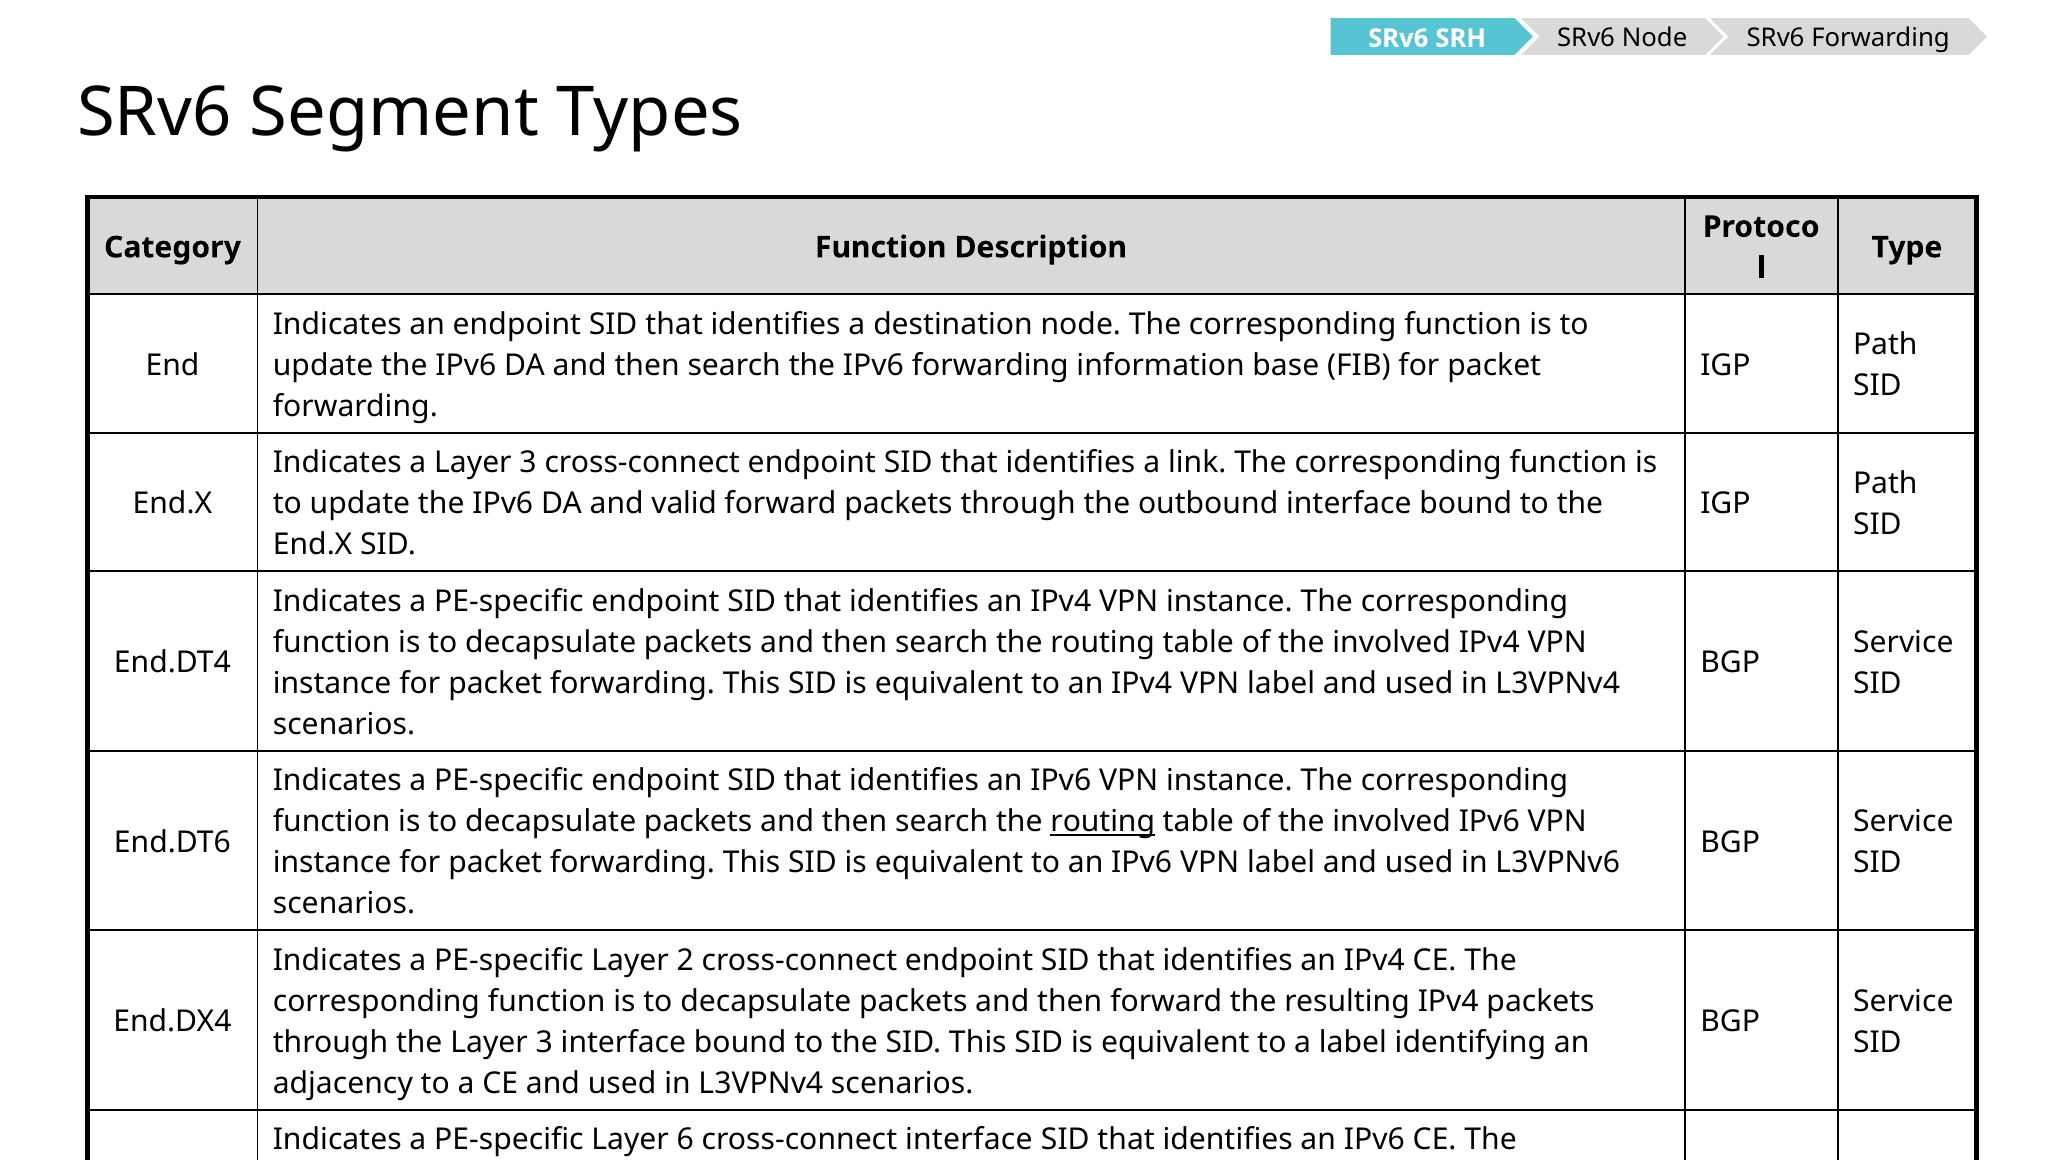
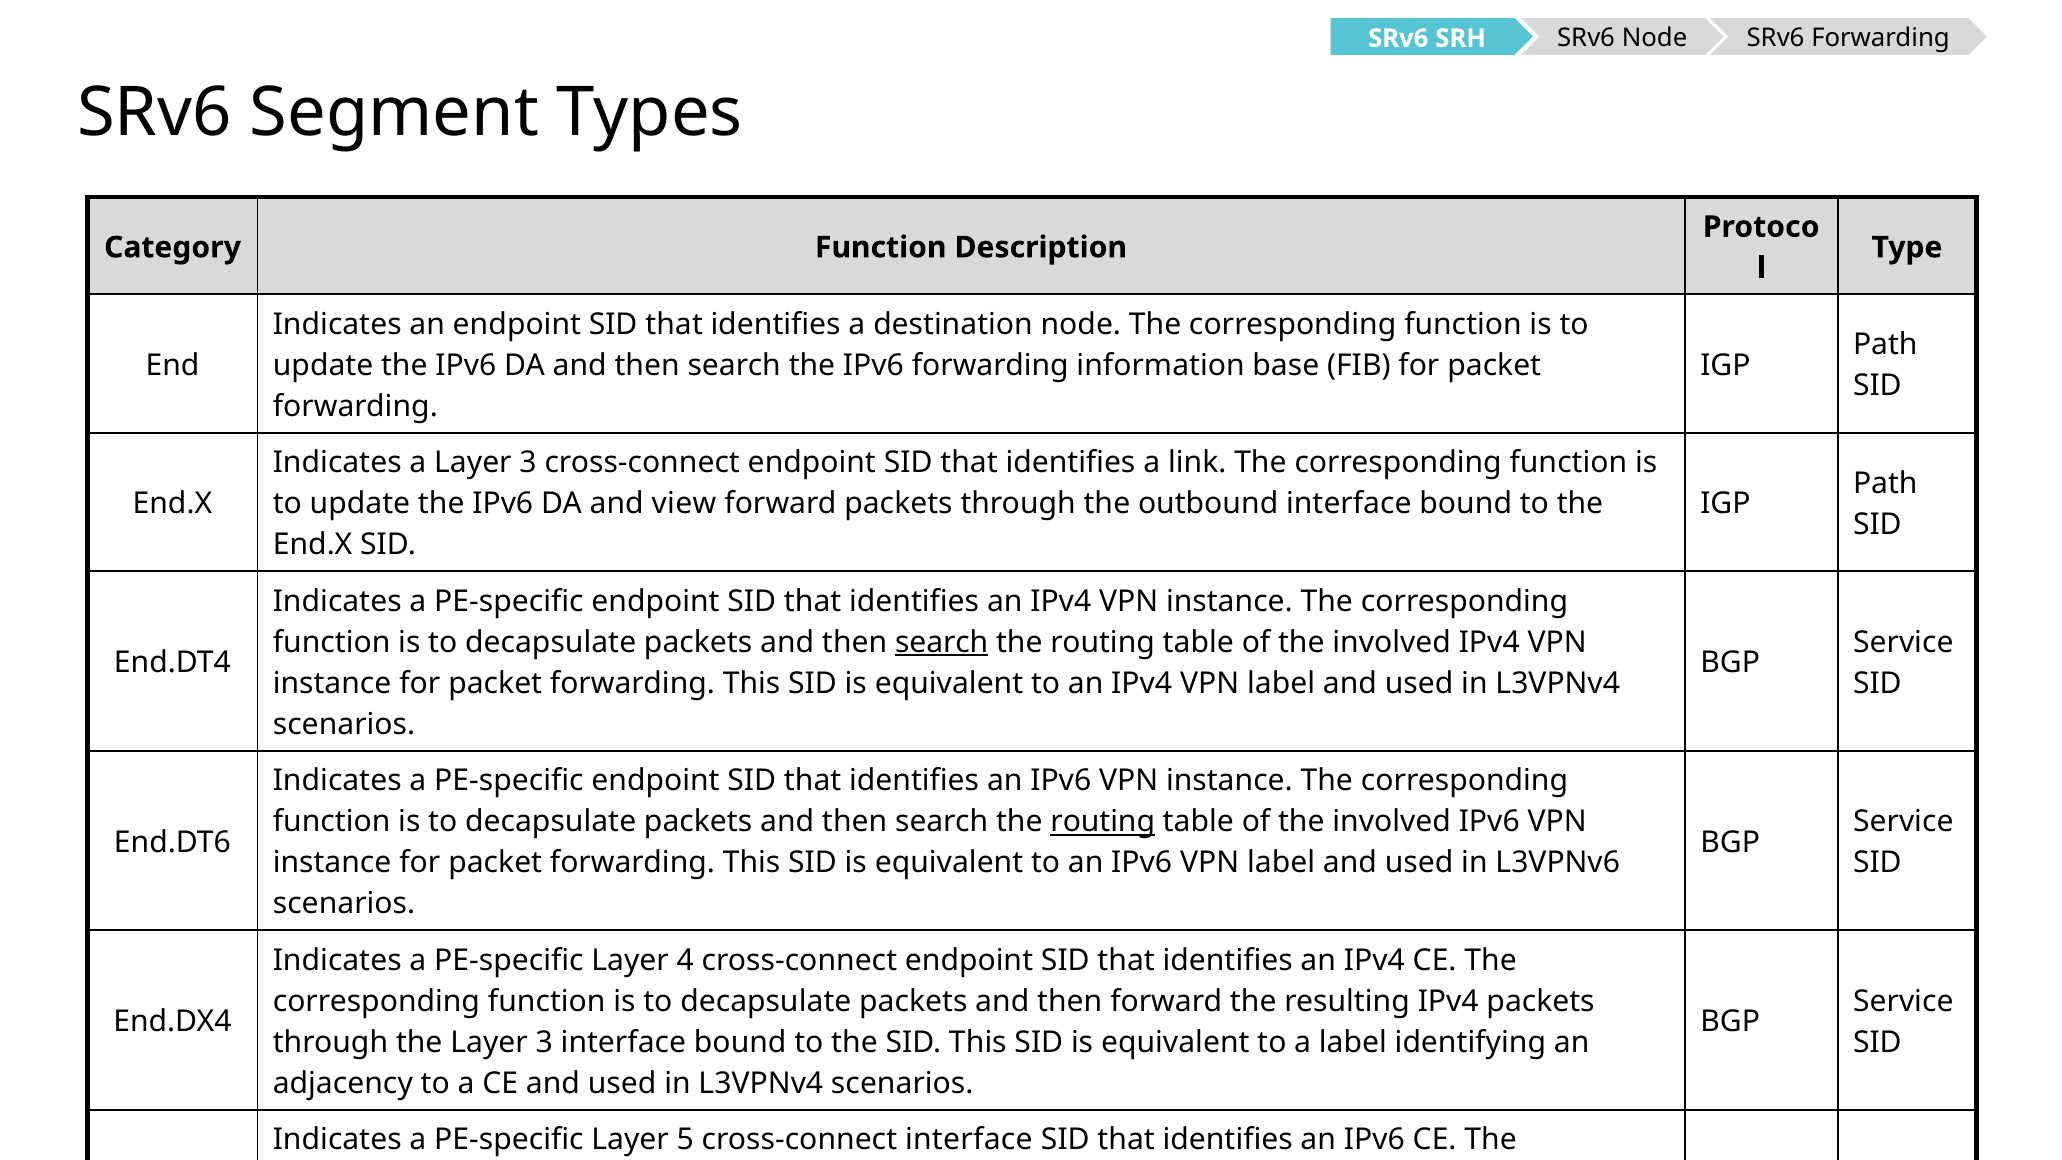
valid: valid -> view
search at (942, 642) underline: none -> present
2: 2 -> 4
6: 6 -> 5
